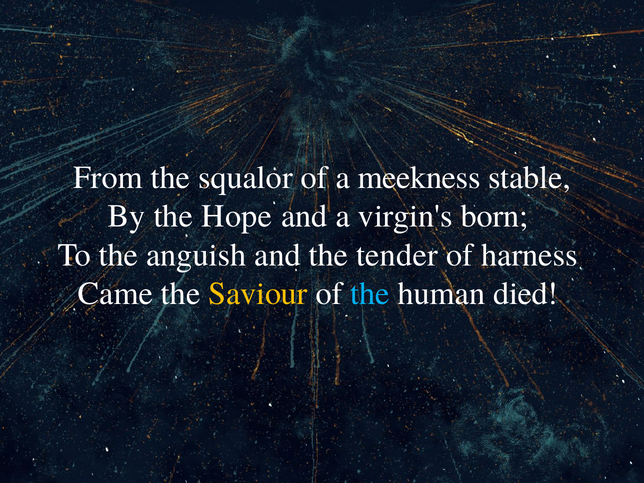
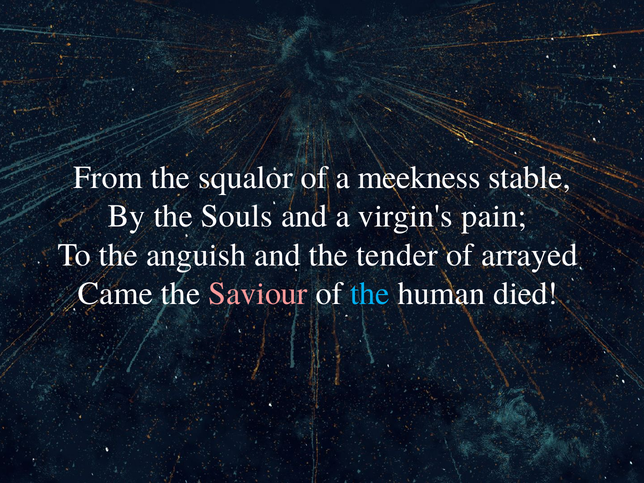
Hope: Hope -> Souls
born: born -> pain
harness: harness -> arrayed
Saviour colour: yellow -> pink
